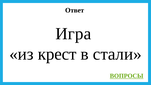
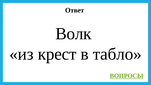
Игра: Игра -> Волк
стали: стали -> табло
